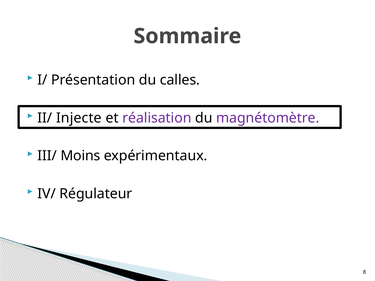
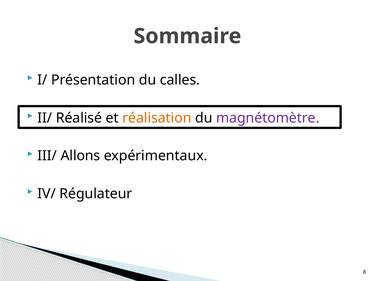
Injecte: Injecte -> Réalisé
réalisation colour: purple -> orange
Moins: Moins -> Allons
